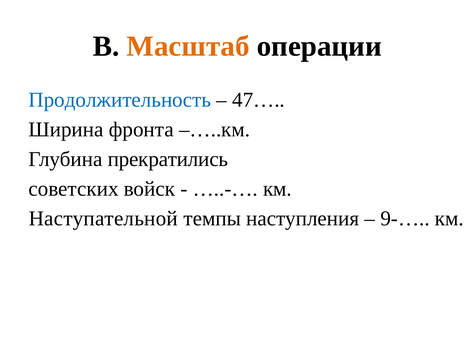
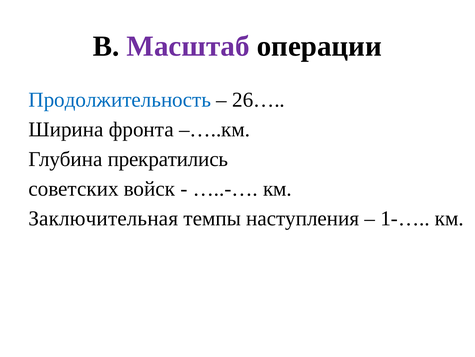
Масштаб colour: orange -> purple
47…: 47… -> 26…
Наступательной: Наступательной -> Заключительная
9-…: 9-… -> 1-…
